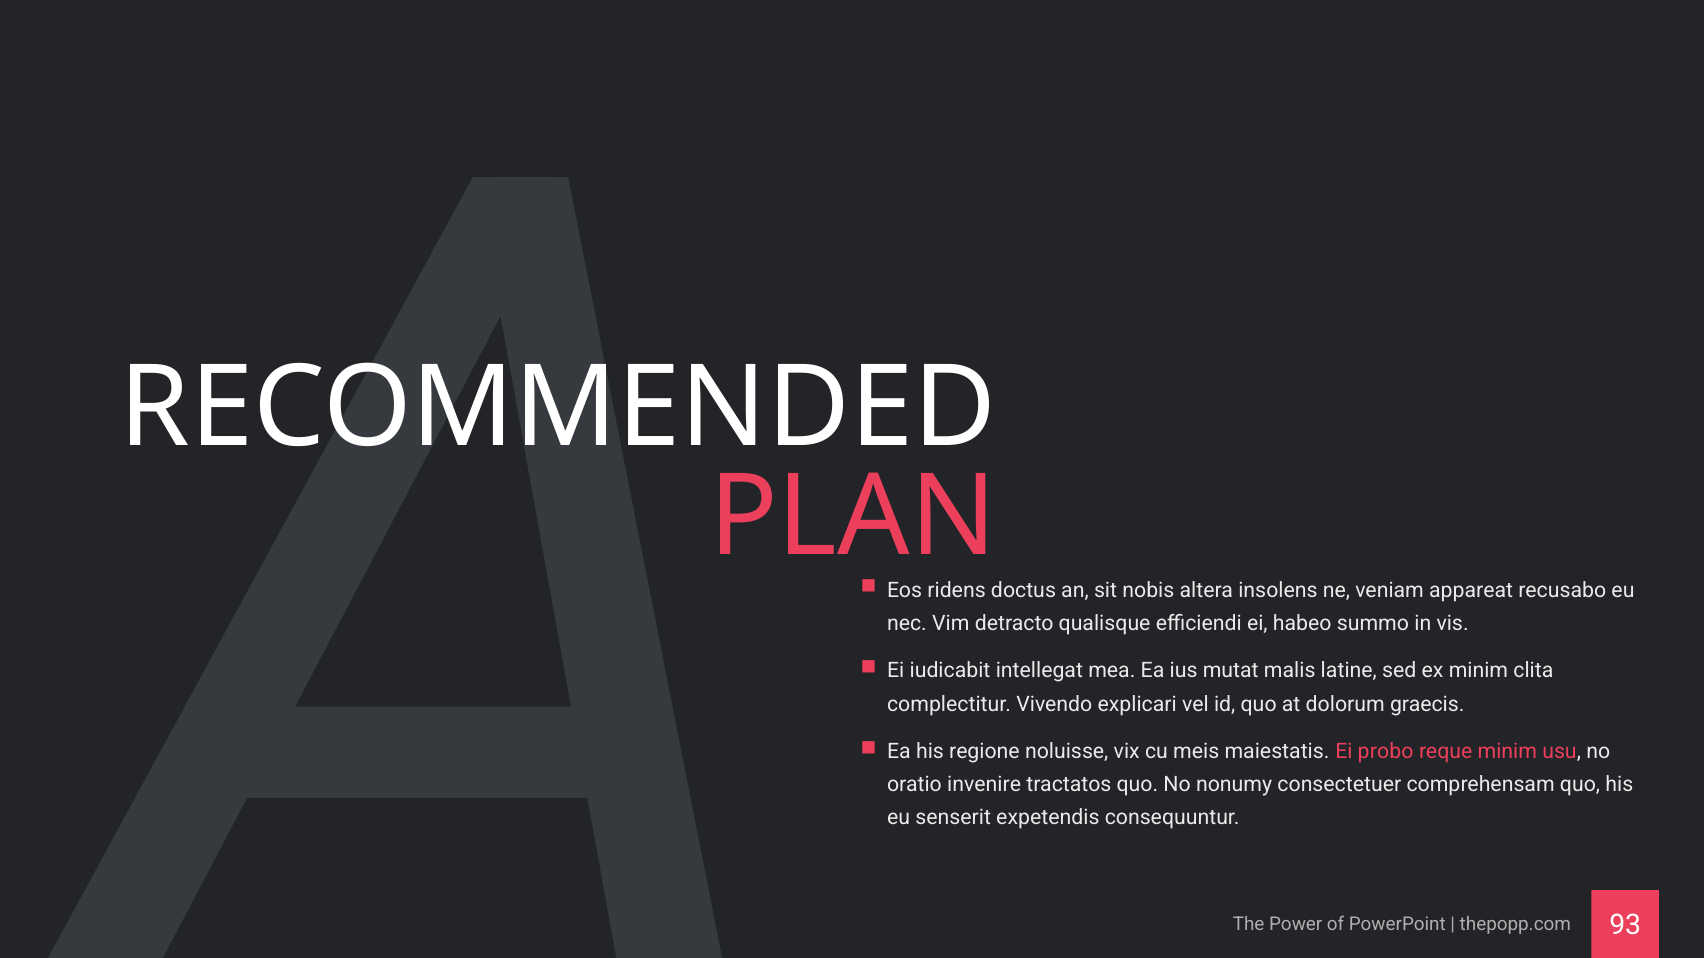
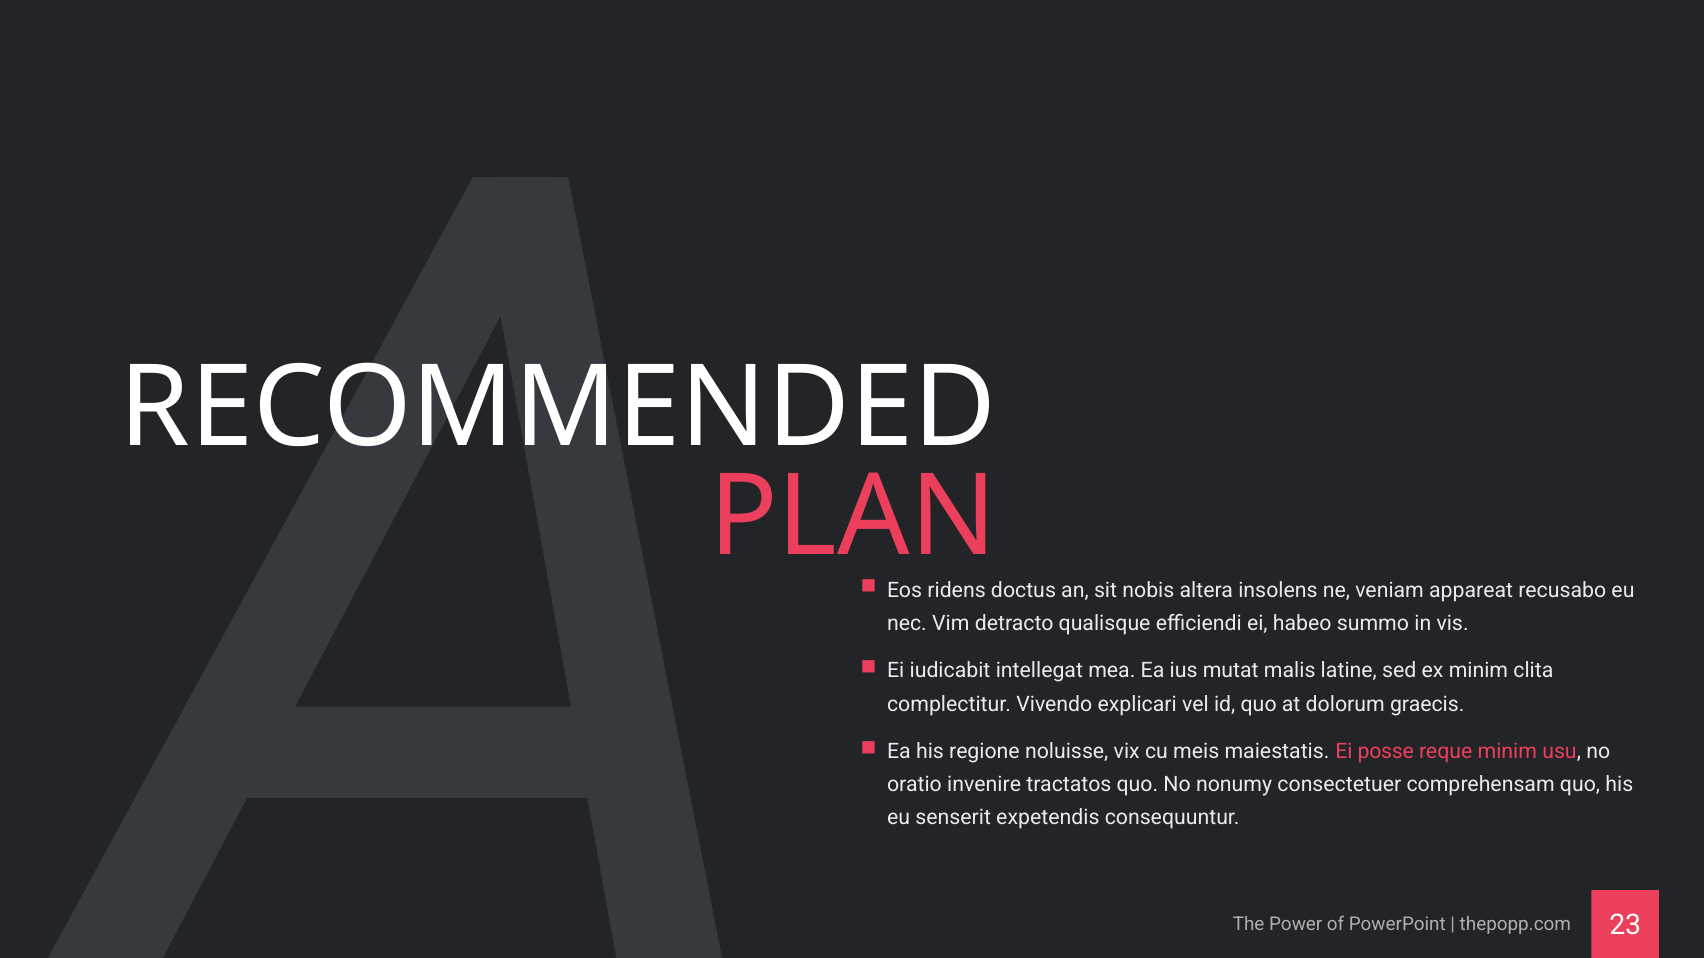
probo: probo -> posse
93: 93 -> 23
